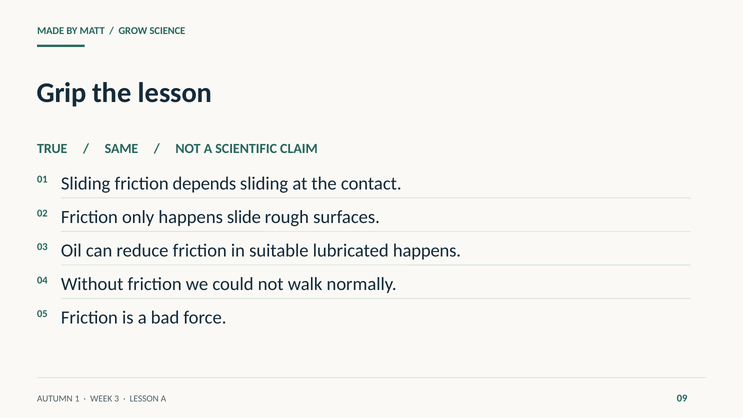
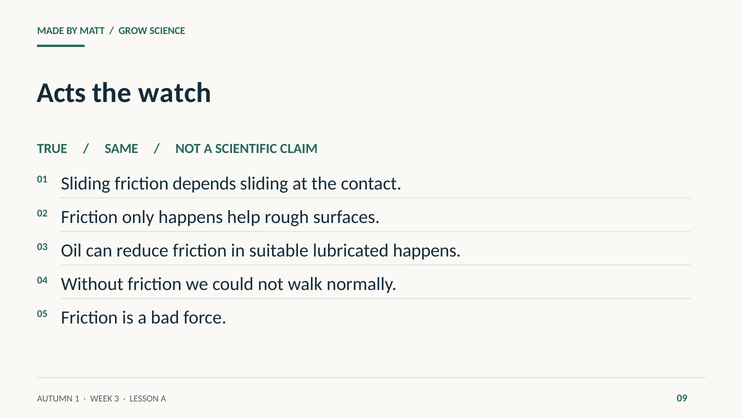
Grip: Grip -> Acts
the lesson: lesson -> watch
slide: slide -> help
